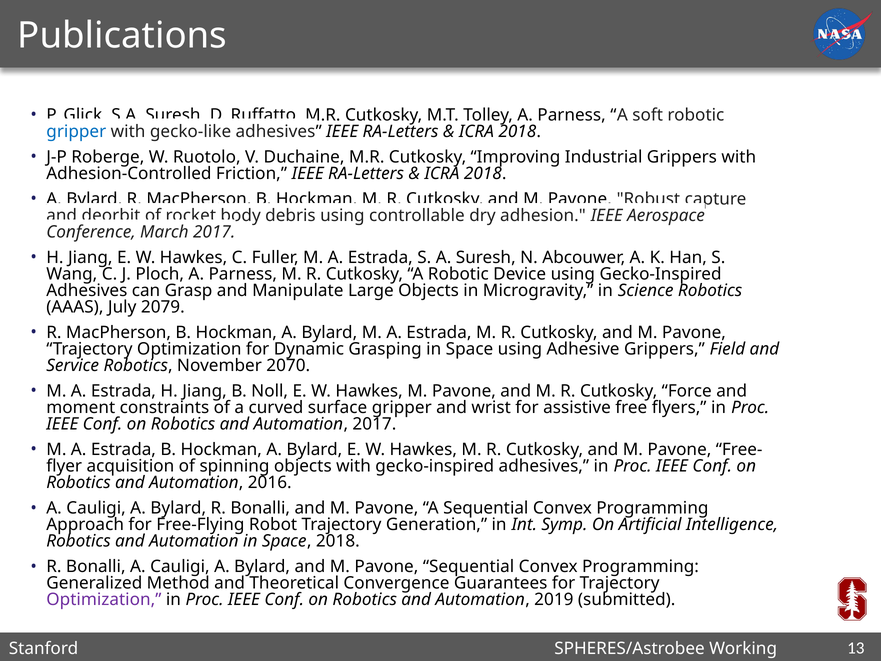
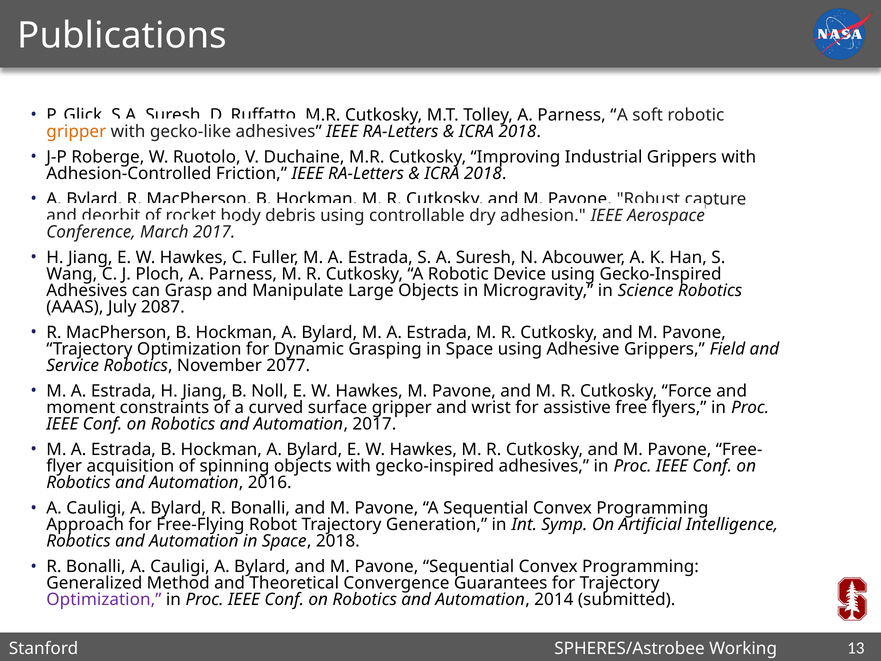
gripper at (76, 131) colour: blue -> orange
2079: 2079 -> 2087
2070: 2070 -> 2077
2019: 2019 -> 2014
